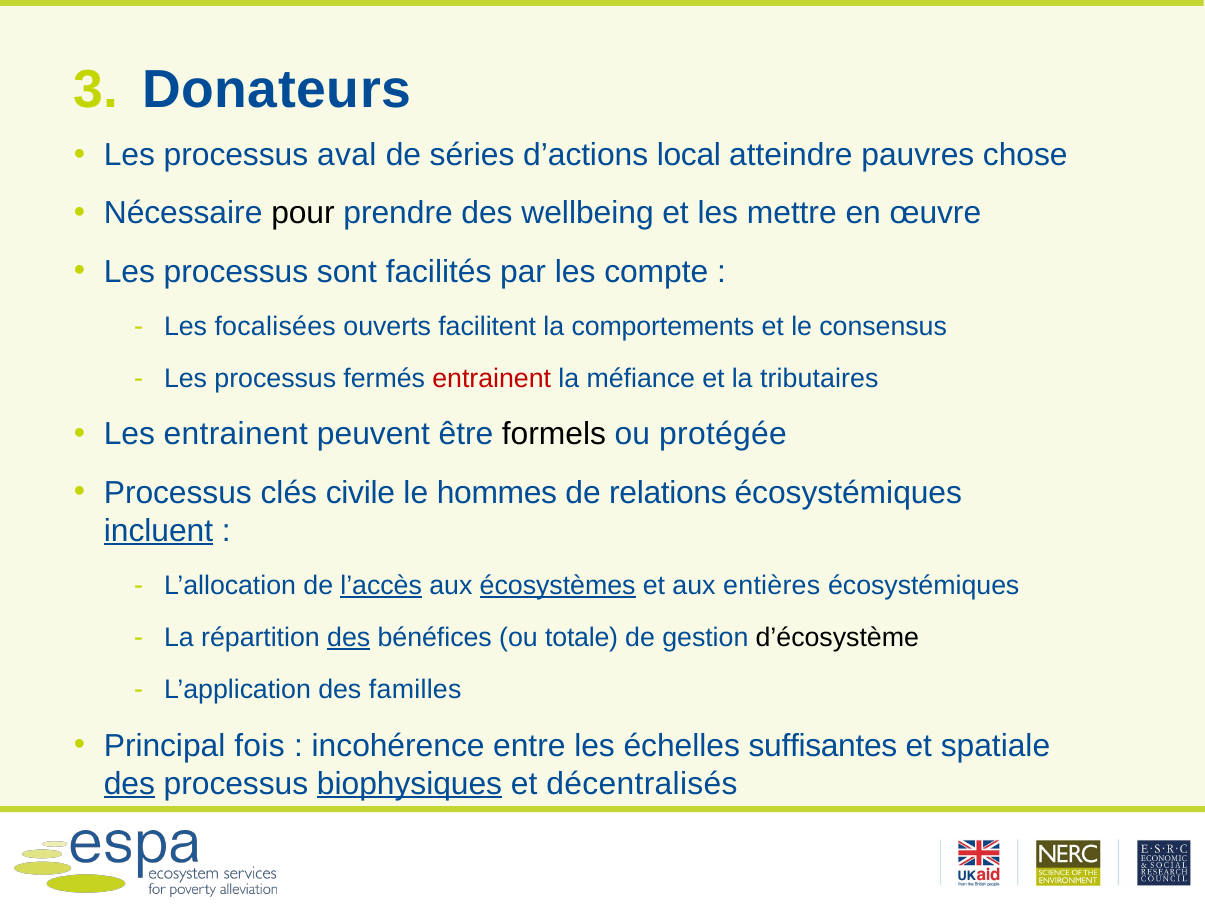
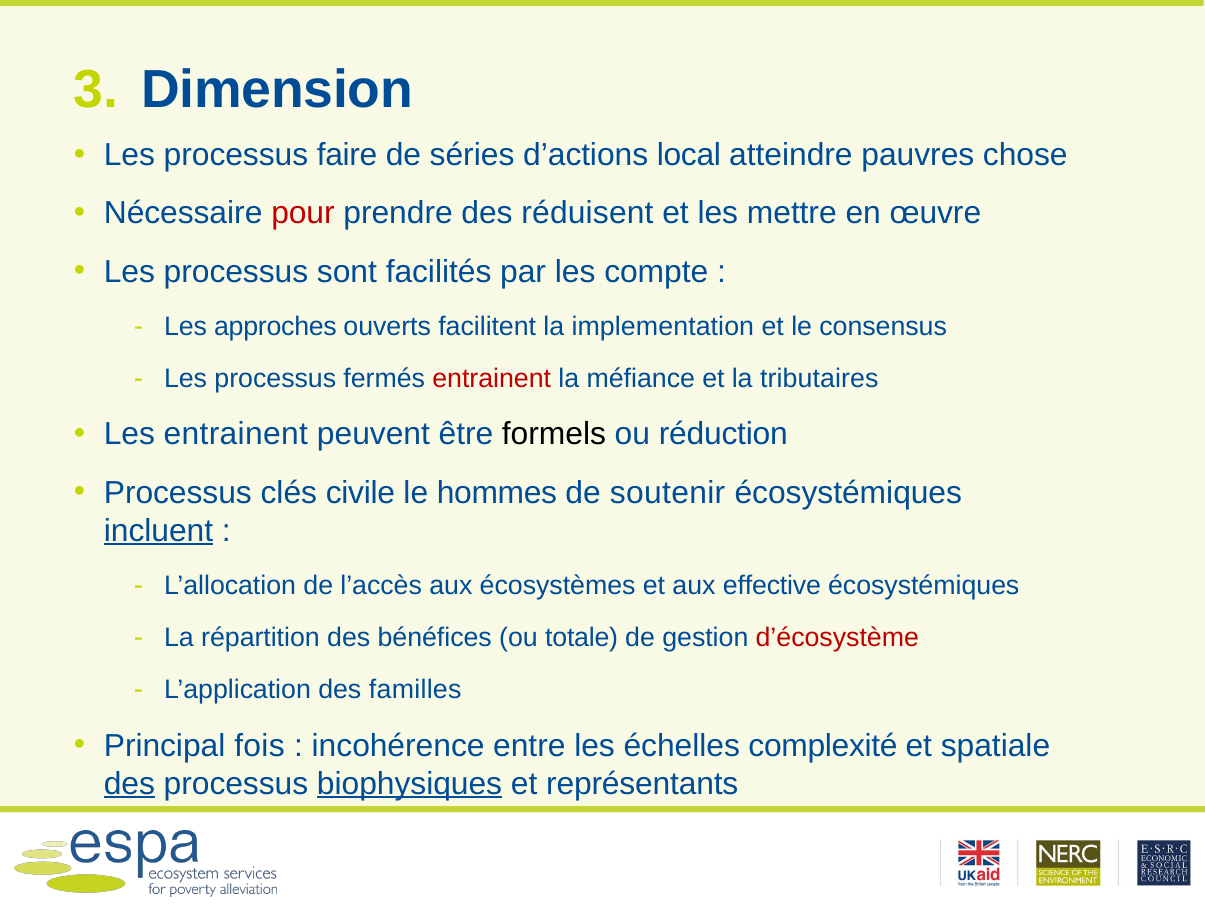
Donateurs: Donateurs -> Dimension
aval: aval -> faire
pour colour: black -> red
wellbeing: wellbeing -> réduisent
focalisées: focalisées -> approches
comportements: comportements -> implementation
protégée: protégée -> réduction
relations: relations -> soutenir
l’accès underline: present -> none
écosystèmes underline: present -> none
entières: entières -> effective
des at (349, 638) underline: present -> none
d’écosystème colour: black -> red
suffisantes: suffisantes -> complexité
décentralisés: décentralisés -> représentants
